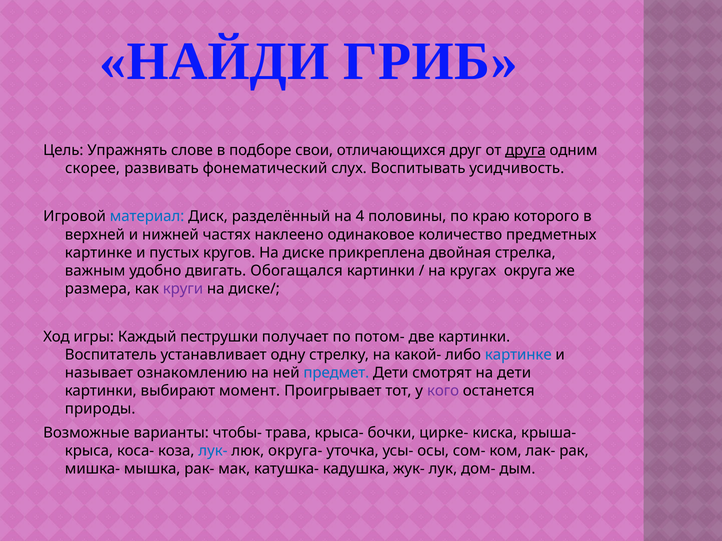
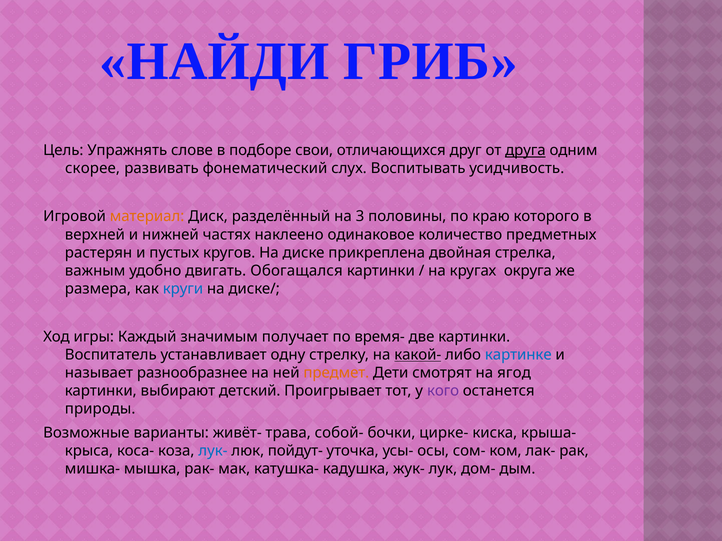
материал colour: blue -> orange
4: 4 -> 3
картинке at (99, 253): картинке -> растерян
круги colour: purple -> blue
пеструшки: пеструшки -> значимым
потом-: потом- -> время-
какой- underline: none -> present
ознакомлению: ознакомлению -> разнообразнее
предмет colour: blue -> orange
на дети: дети -> ягод
момент: момент -> детский
чтобы-: чтобы- -> живёт-
крыса-: крыса- -> собой-
округа-: округа- -> пойдут-
